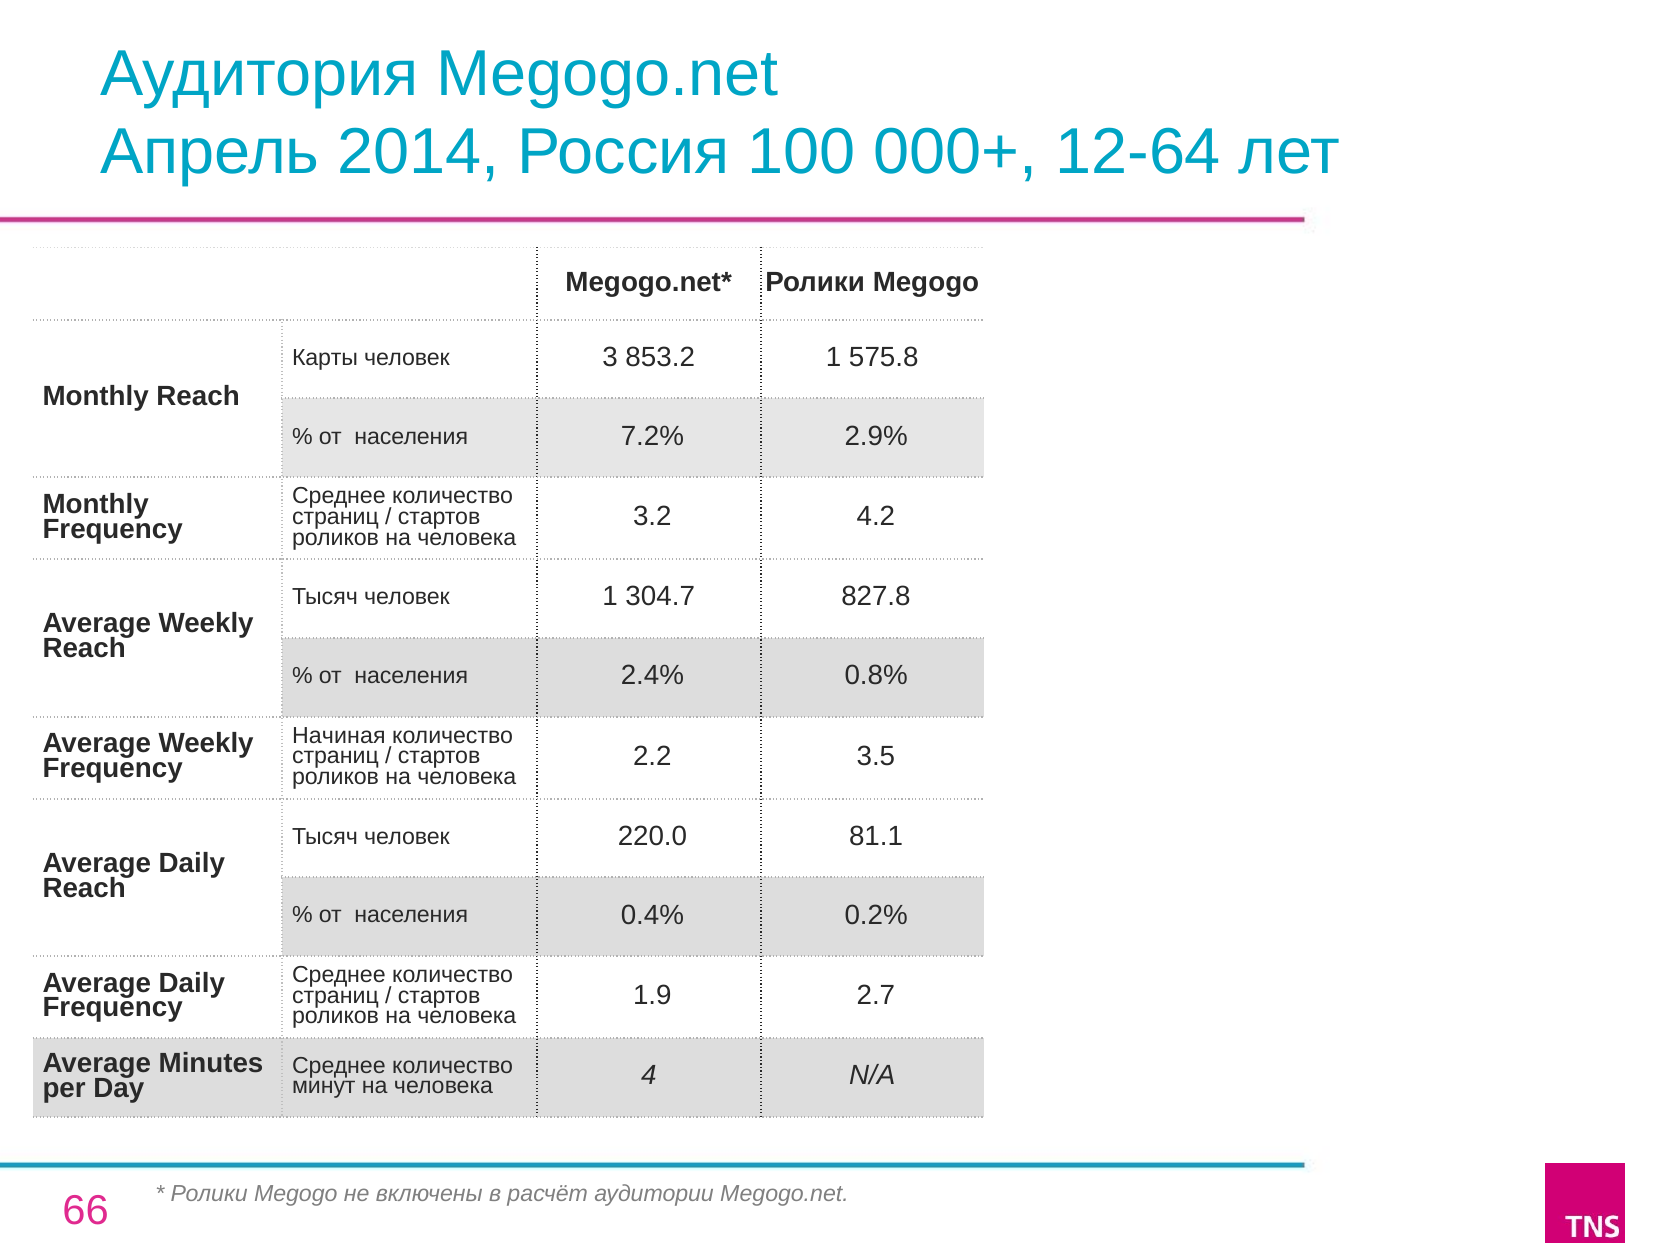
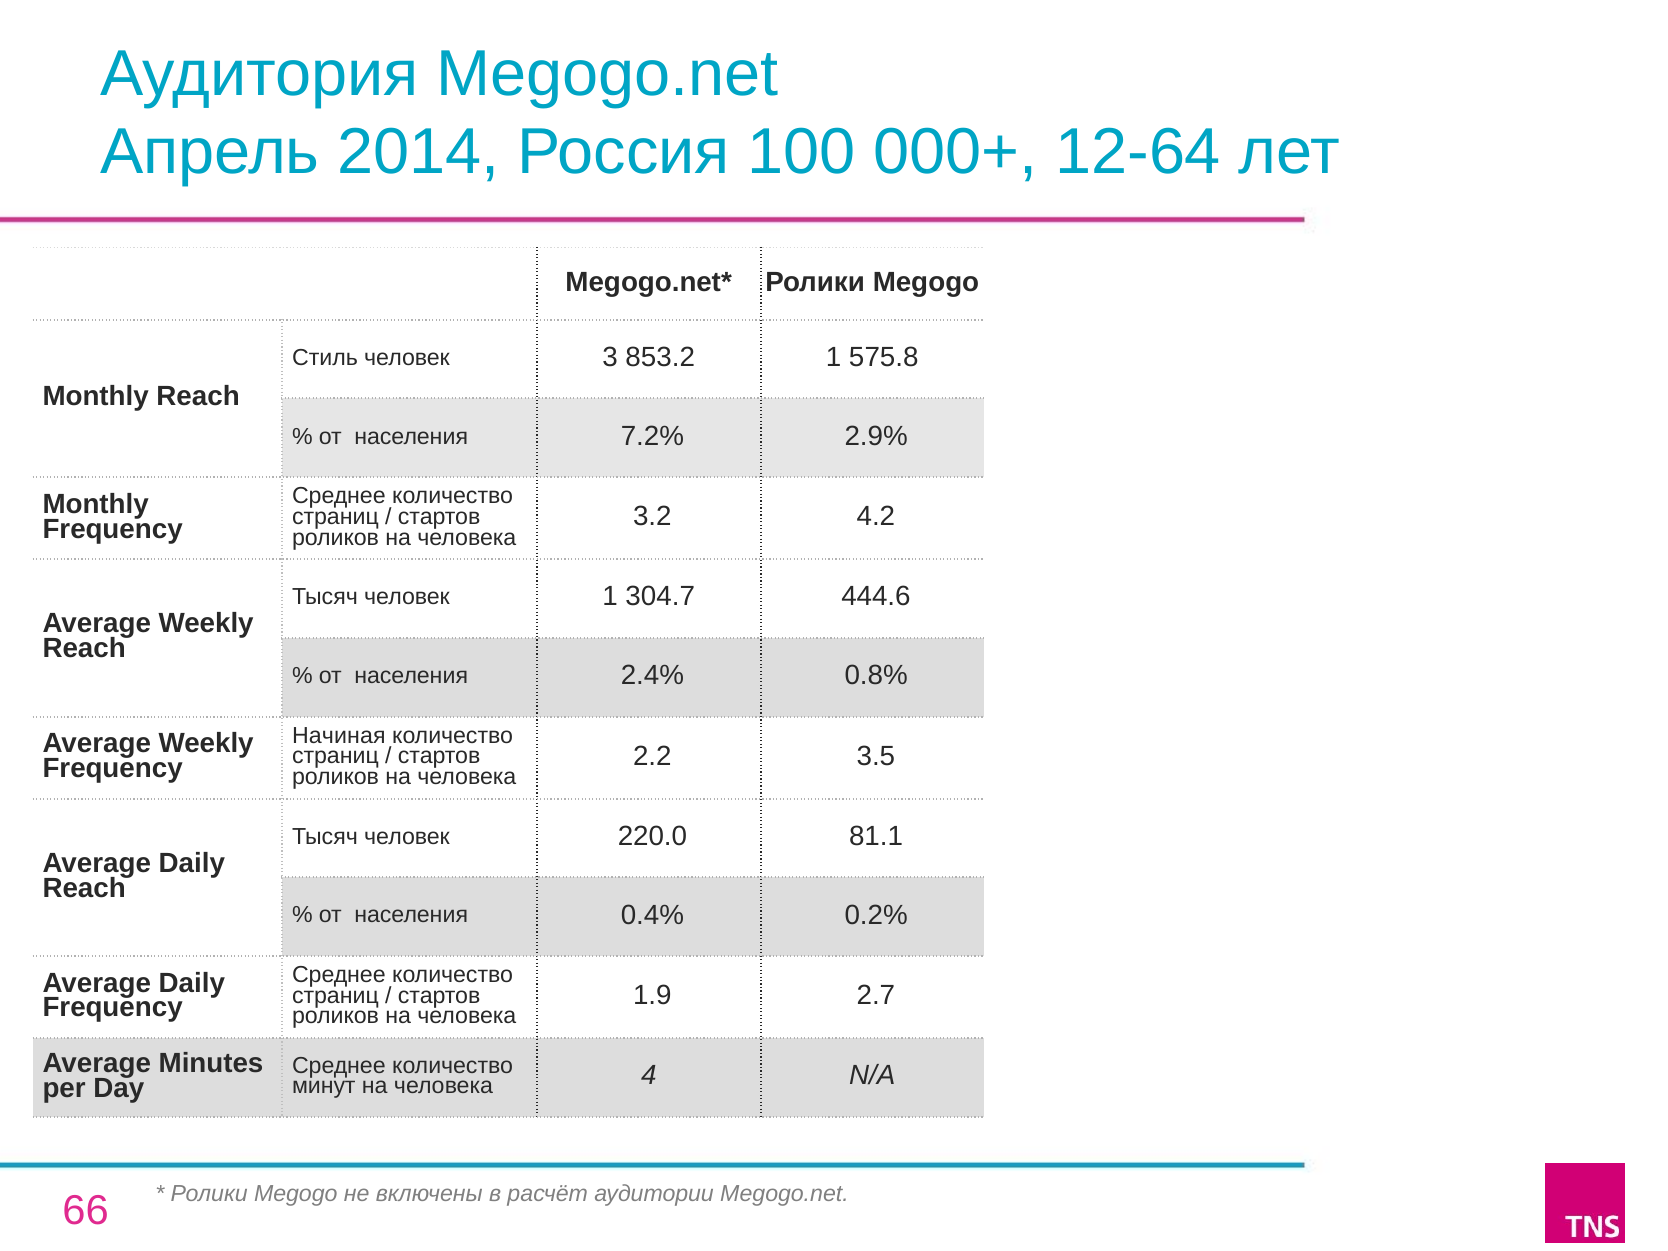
Карты: Карты -> Стиль
827.8: 827.8 -> 444.6
